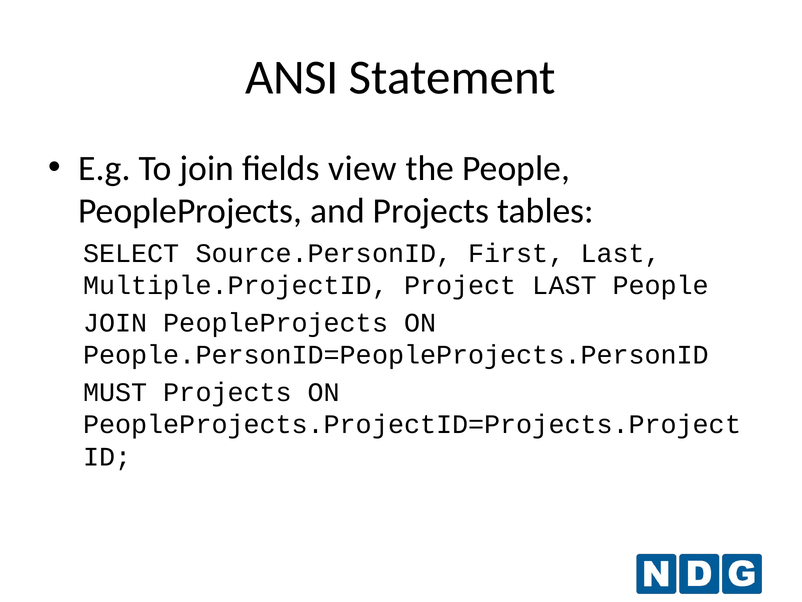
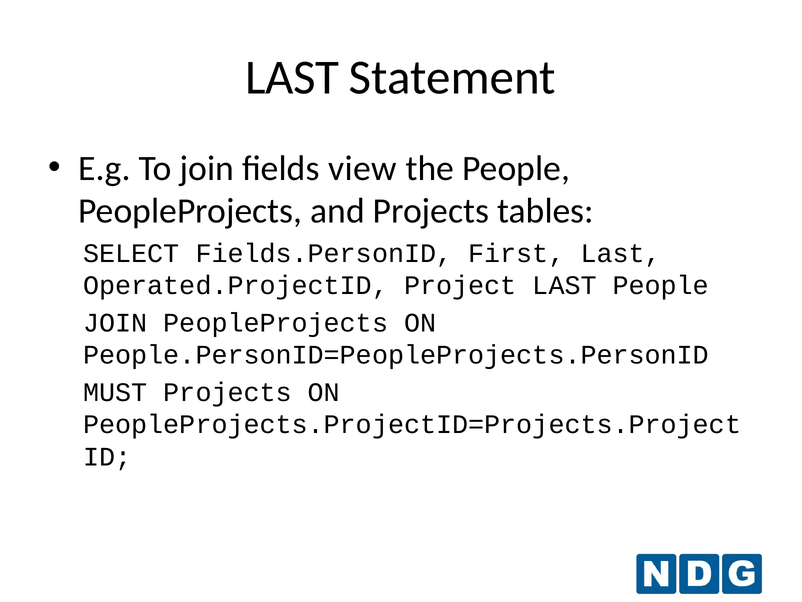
ANSI at (292, 78): ANSI -> LAST
Source.PersonID: Source.PersonID -> Fields.PersonID
Multiple.ProjectID: Multiple.ProjectID -> Operated.ProjectID
